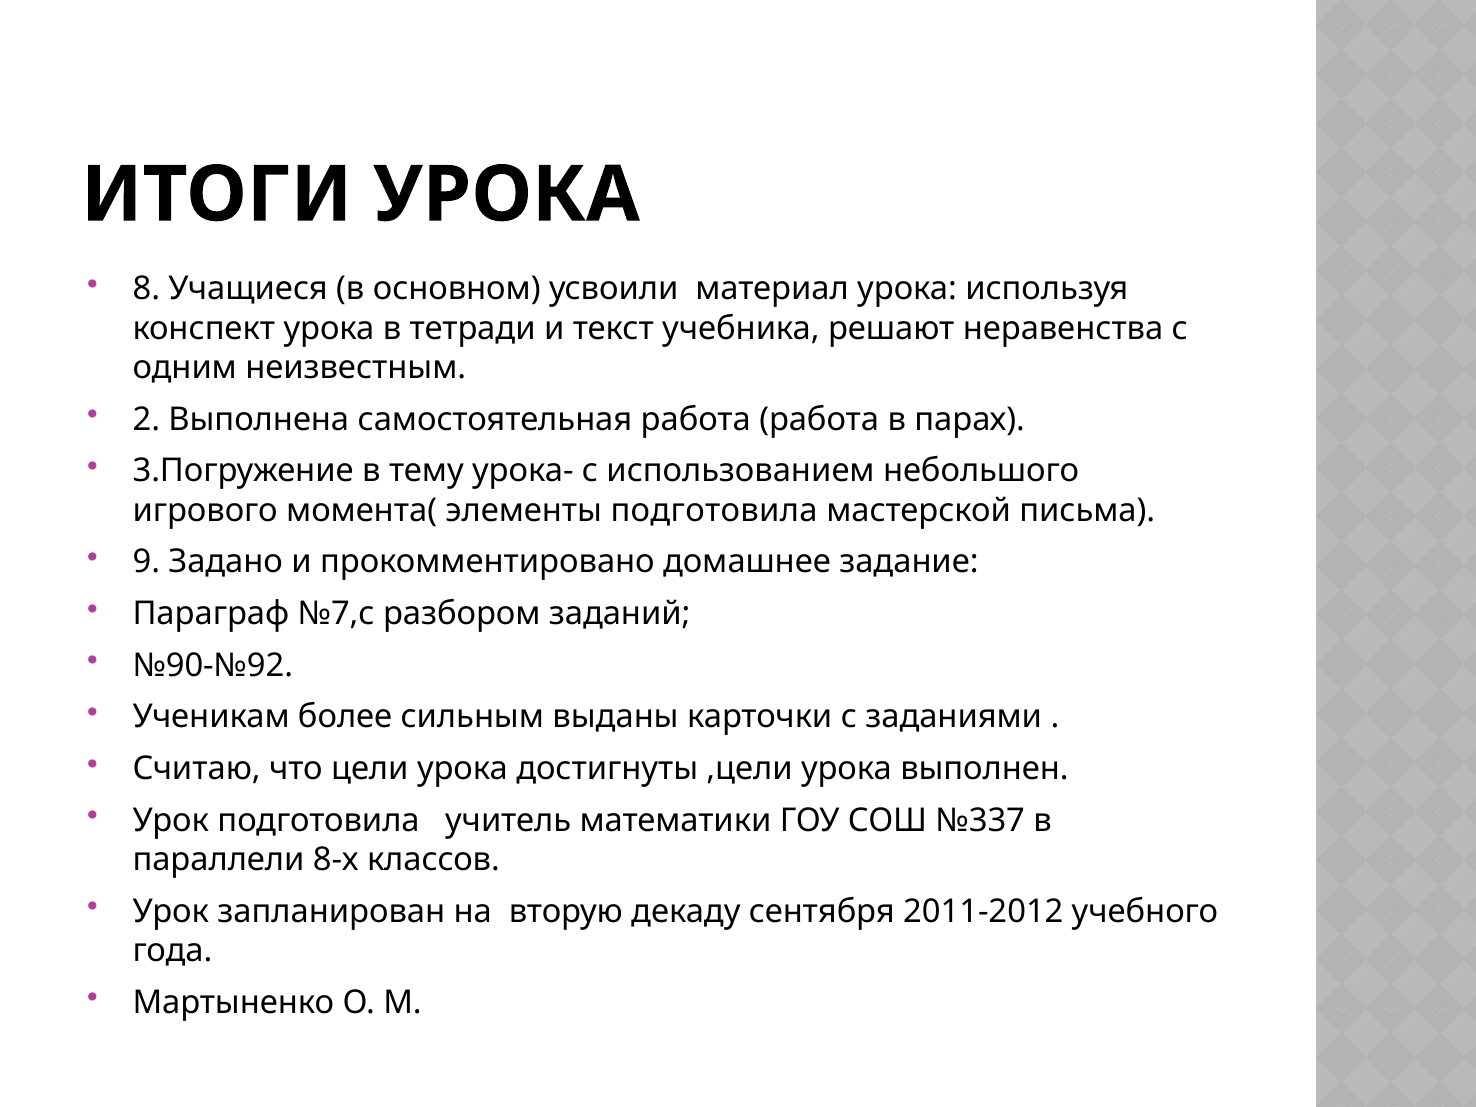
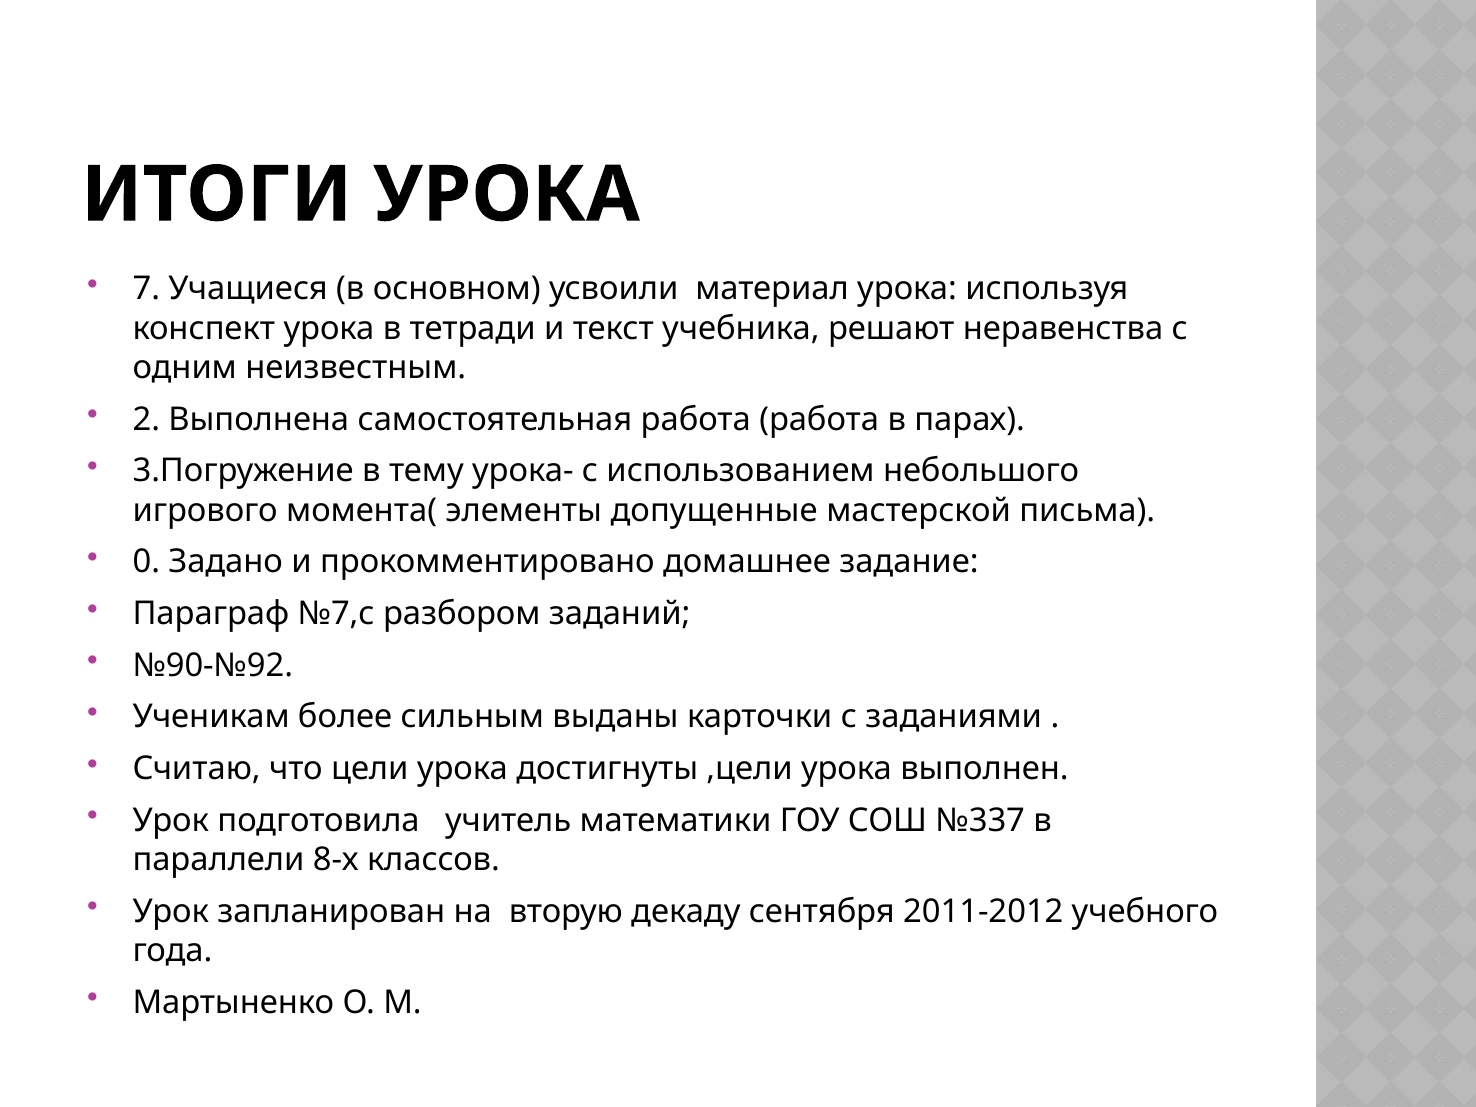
8: 8 -> 7
элементы подготовила: подготовила -> допущенные
9: 9 -> 0
